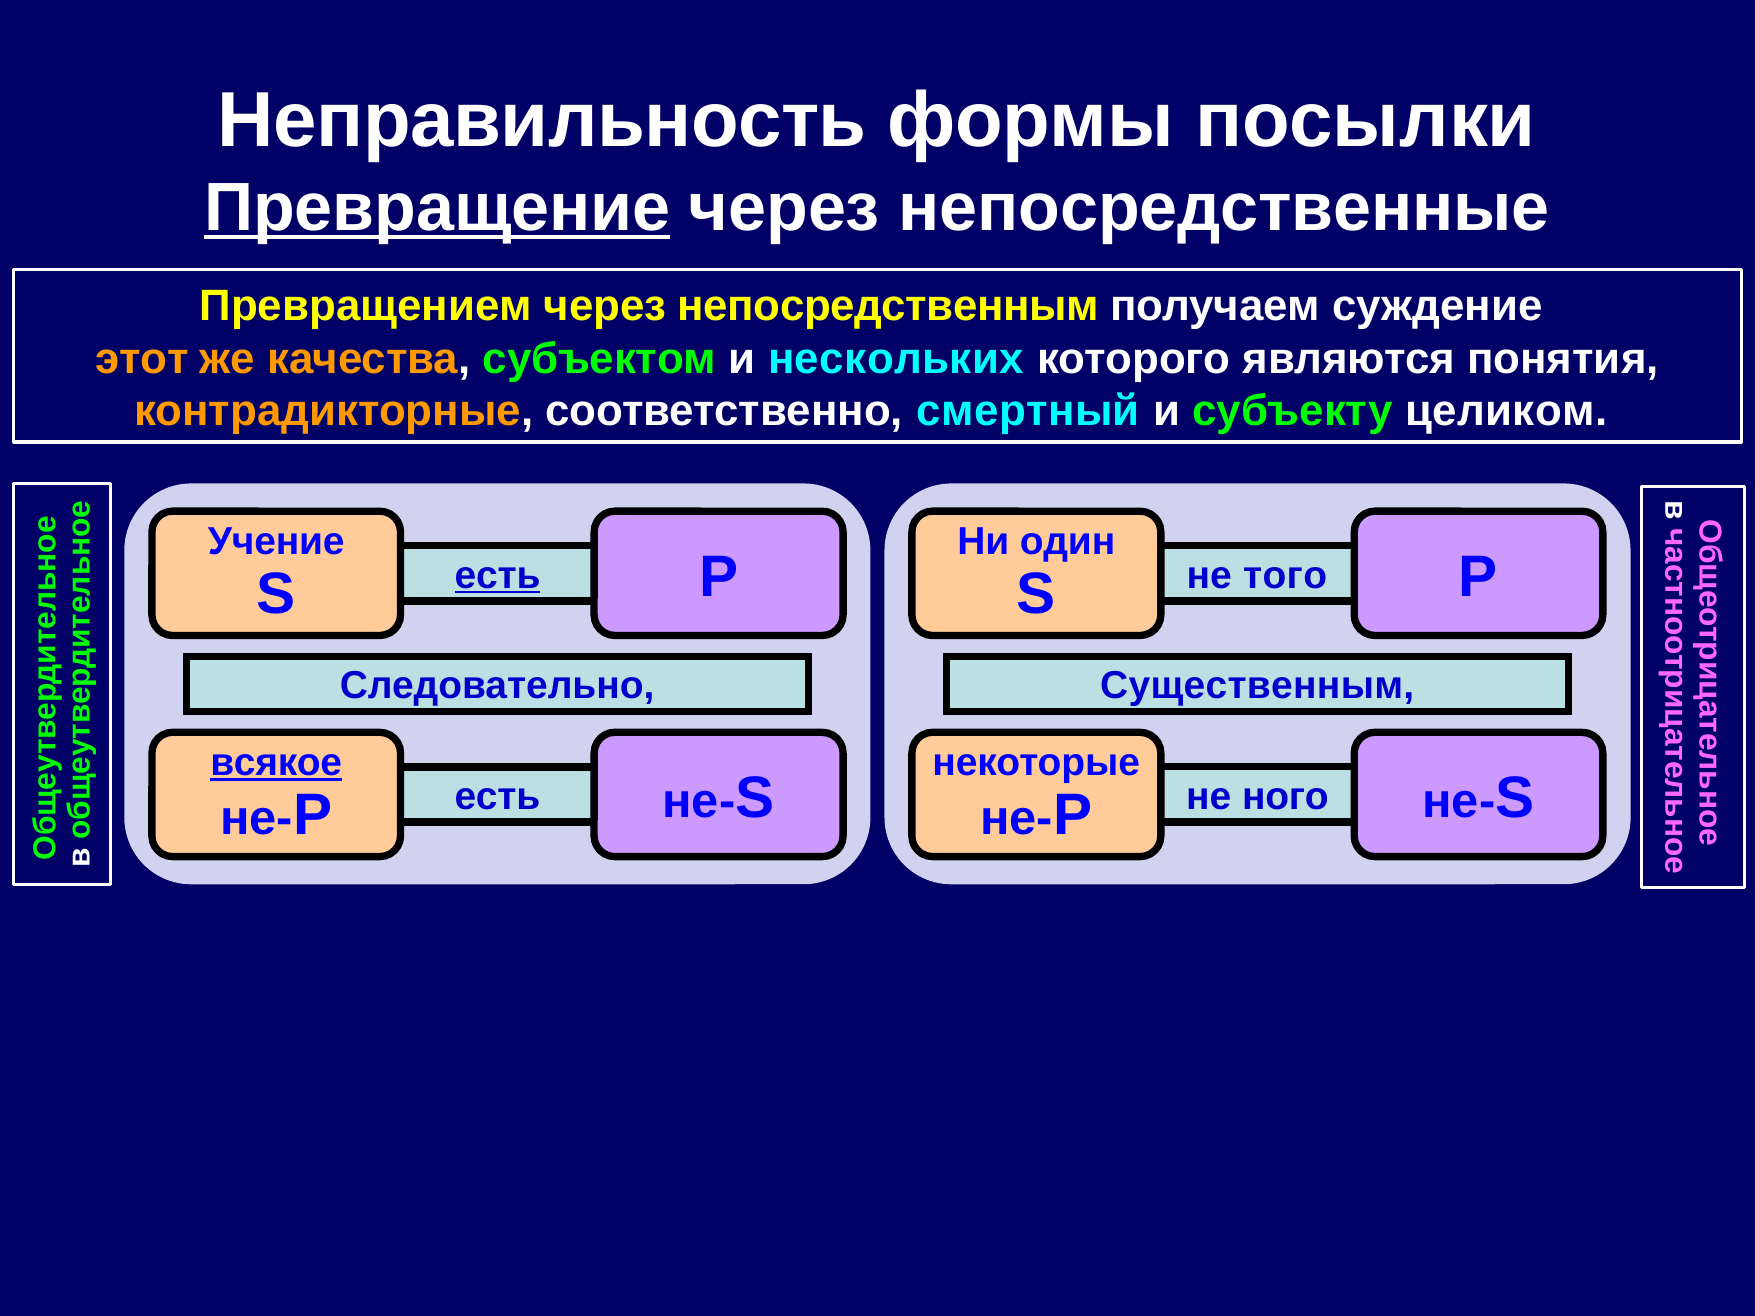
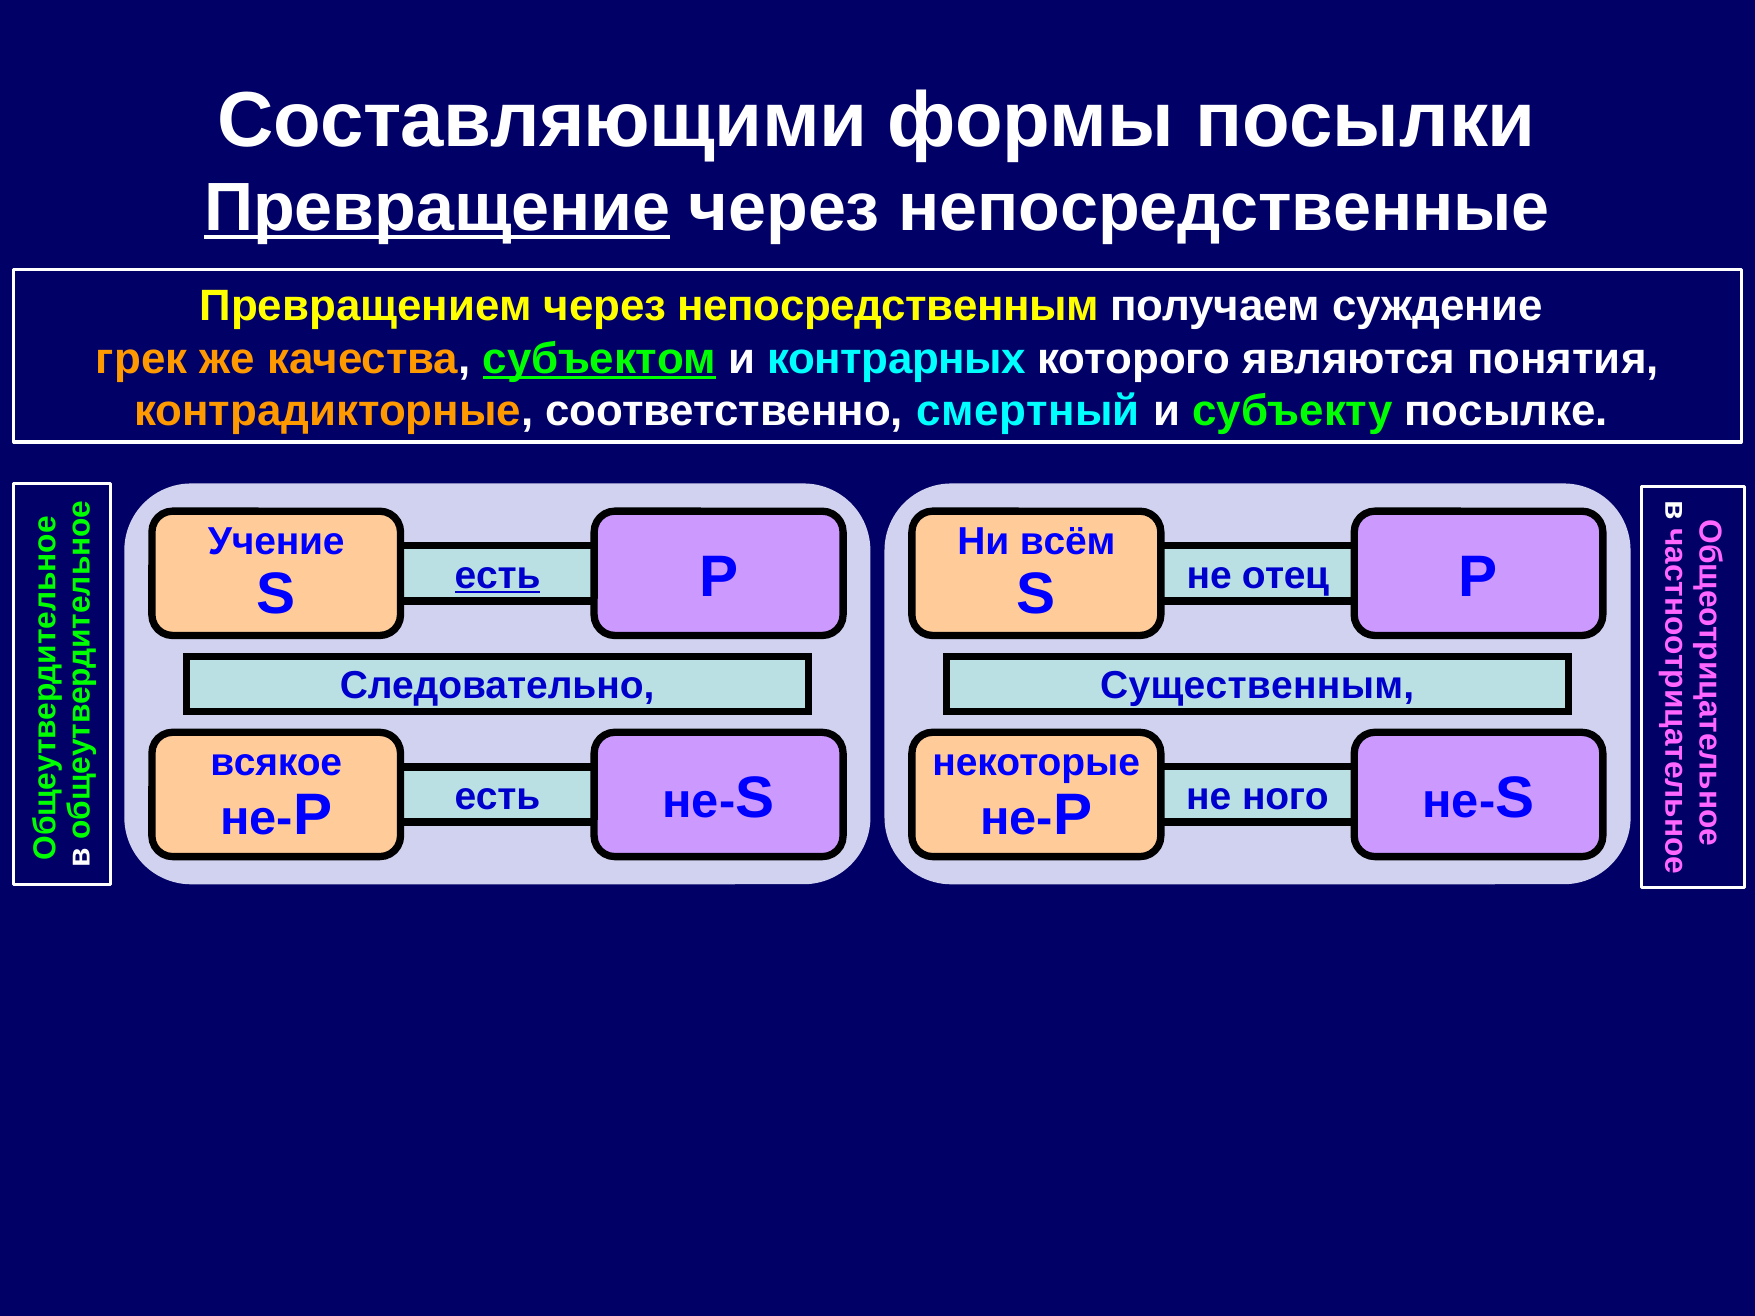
Неправильность: Неправильность -> Составляющими
этот: этот -> грек
субъектом underline: none -> present
нескольких: нескольких -> контрарных
целиком: целиком -> посылке
один: один -> всём
того: того -> отец
всякое underline: present -> none
